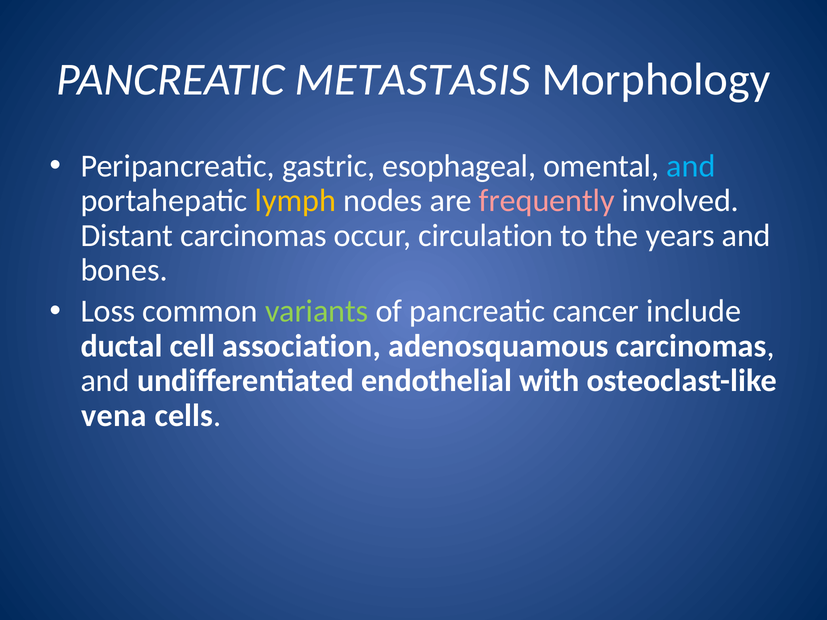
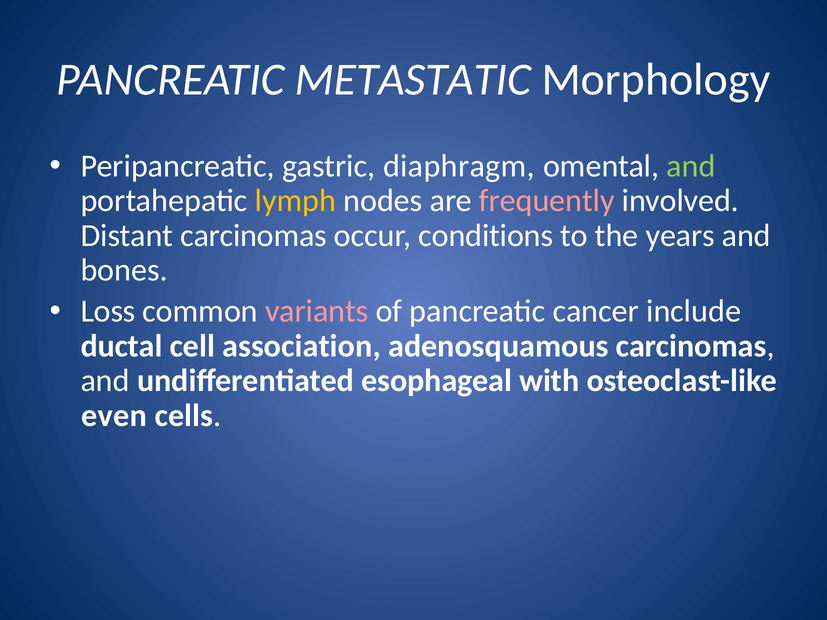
METASTASIS: METASTASIS -> METASTATIC
esophageal: esophageal -> diaphragm
and at (691, 166) colour: light blue -> light green
circulation: circulation -> conditions
variants colour: light green -> pink
endothelial: endothelial -> esophageal
vena: vena -> even
